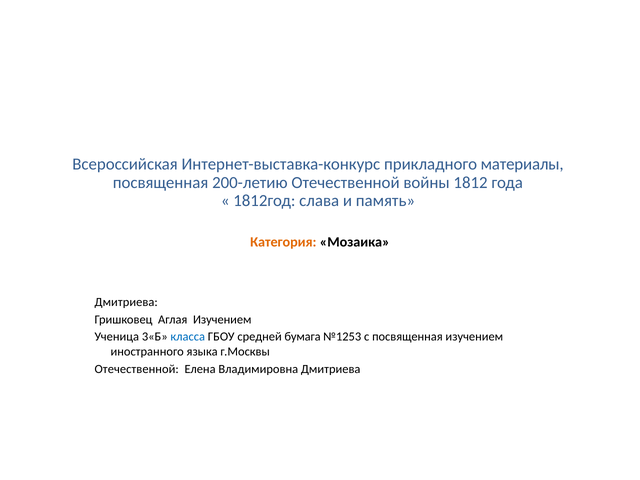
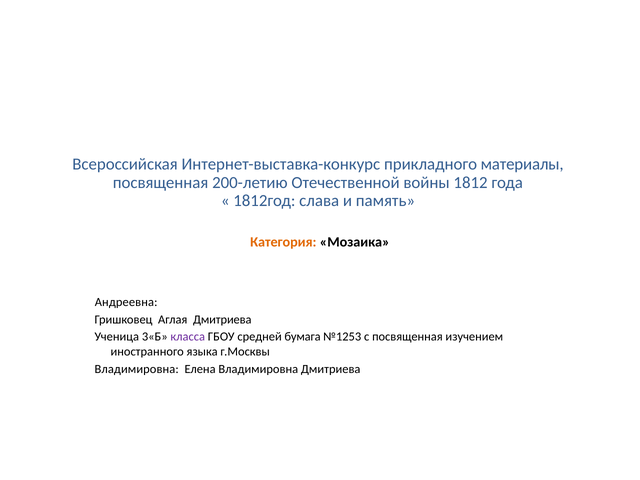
Дмитриева at (126, 302): Дмитриева -> Андреевна
Аглая Изучением: Изучением -> Дмитриева
класса colour: blue -> purple
Отечественной at (137, 369): Отечественной -> Владимировна
